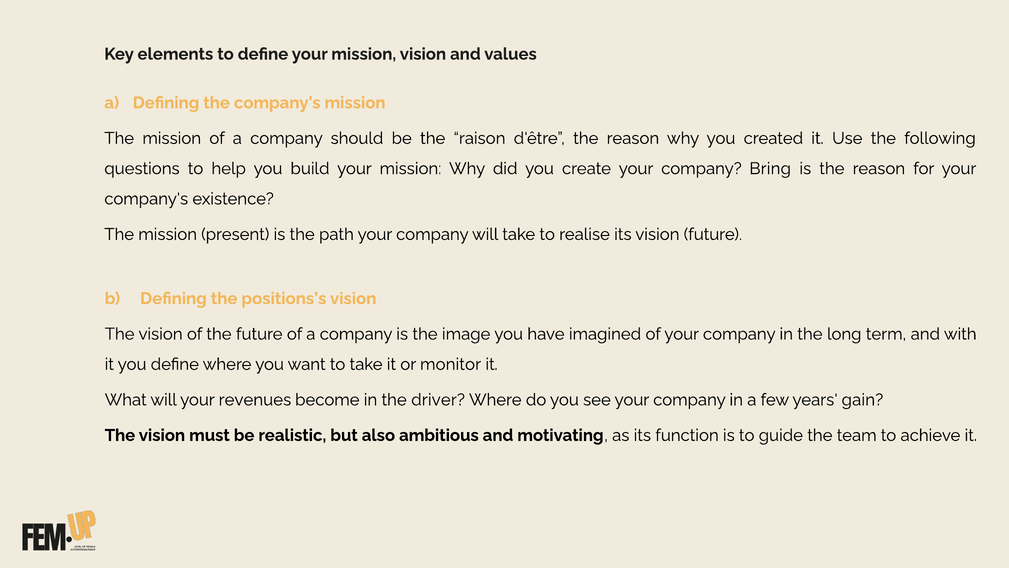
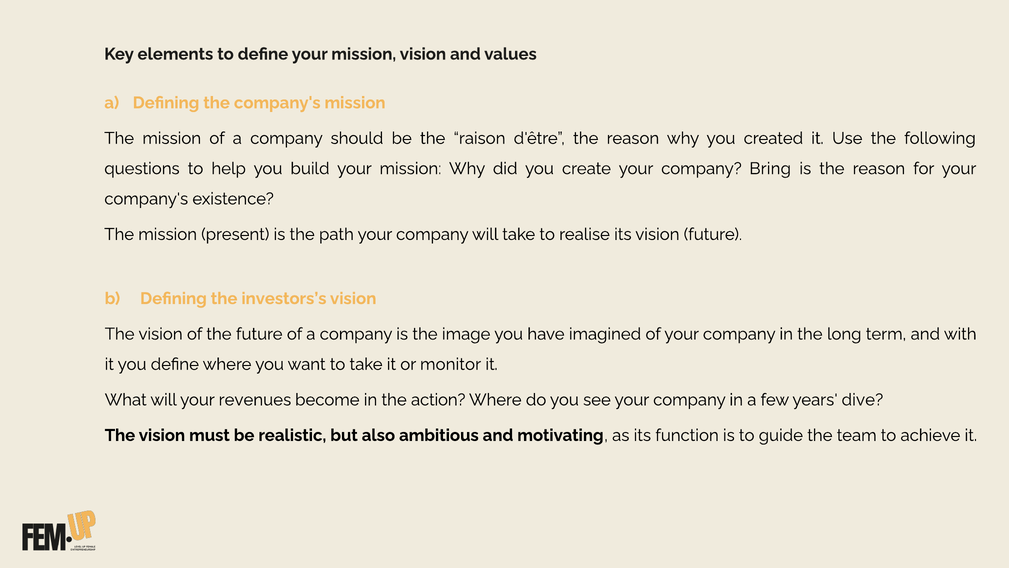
positions’s: positions’s -> investors’s
driver: driver -> action
gain: gain -> dive
